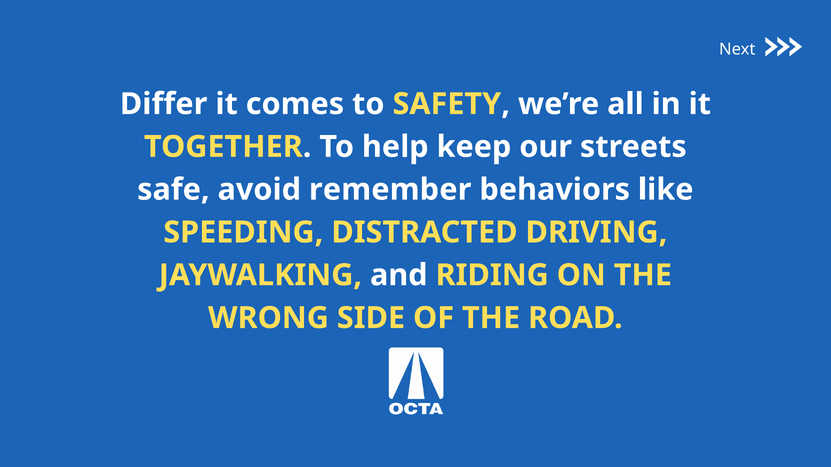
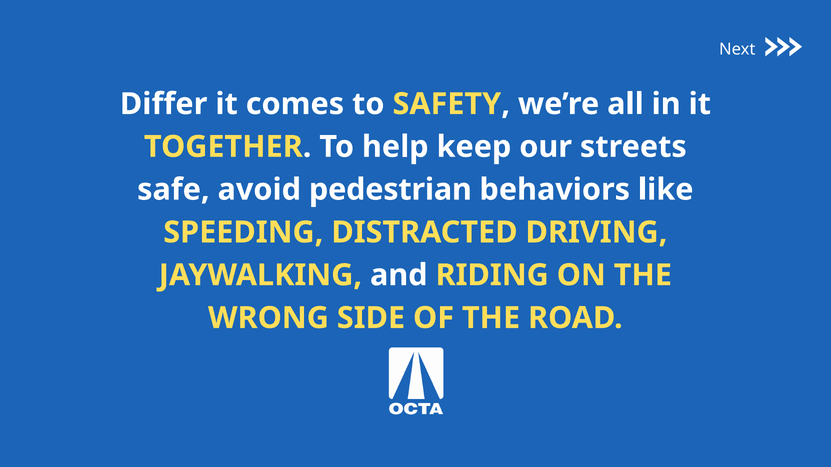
remember: remember -> pedestrian
